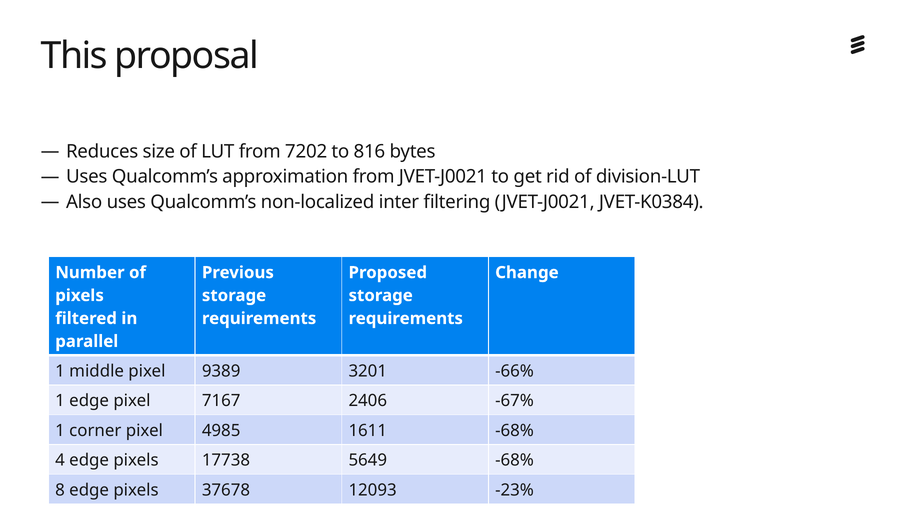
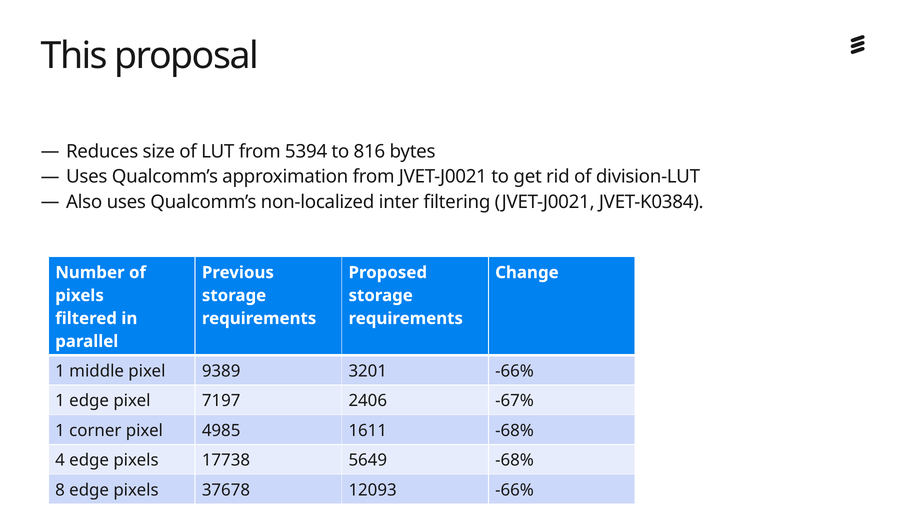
7202: 7202 -> 5394
7167: 7167 -> 7197
12093 -23%: -23% -> -66%
